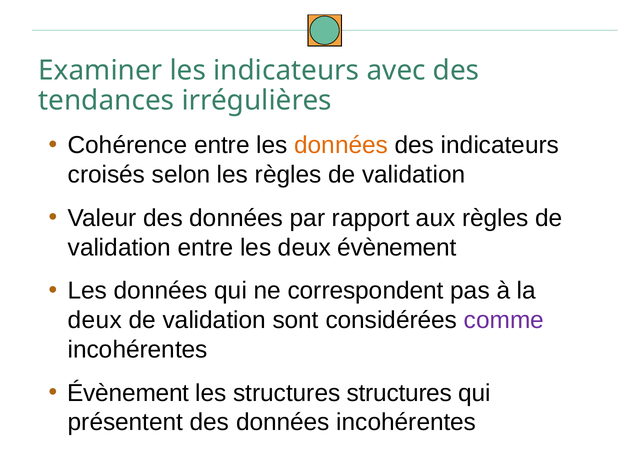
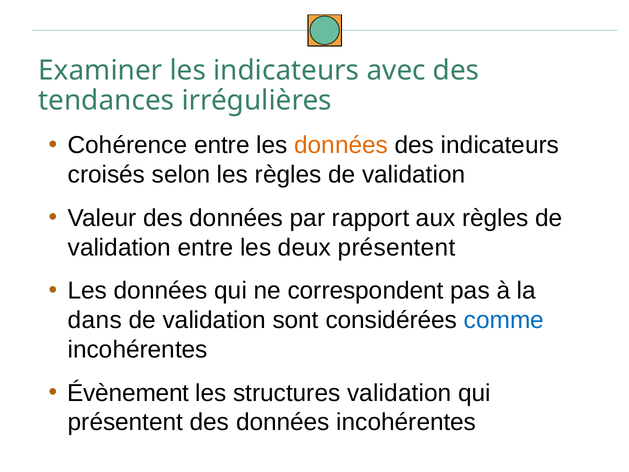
deux évènement: évènement -> présentent
deux at (95, 320): deux -> dans
comme colour: purple -> blue
structures structures: structures -> validation
